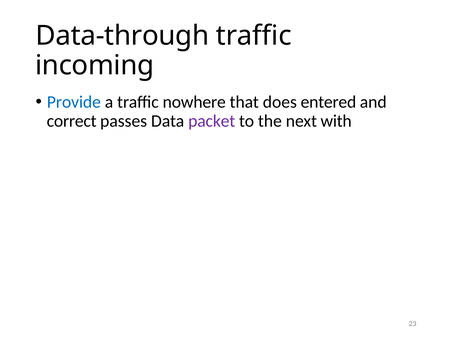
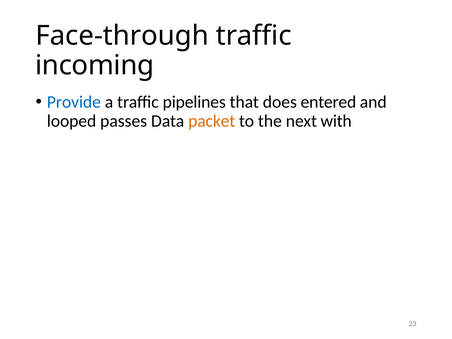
Data-through: Data-through -> Face-through
nowhere: nowhere -> pipelines
correct: correct -> looped
packet colour: purple -> orange
